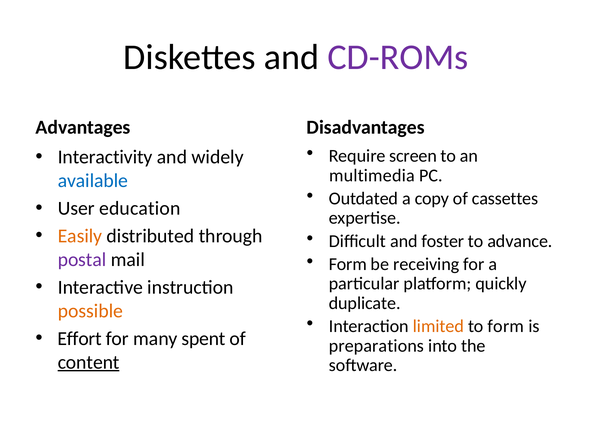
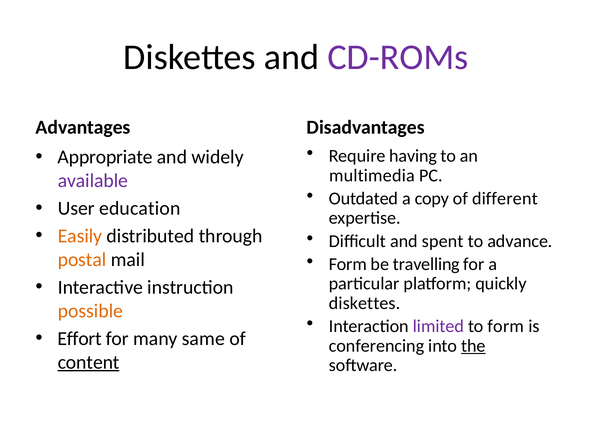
screen: screen -> having
Interactivity: Interactivity -> Appropriate
available colour: blue -> purple
cassettes: cassettes -> different
foster: foster -> spent
postal colour: purple -> orange
receiving: receiving -> travelling
duplicate at (365, 303): duplicate -> diskettes
limited colour: orange -> purple
spent: spent -> same
preparations: preparations -> conferencing
the underline: none -> present
